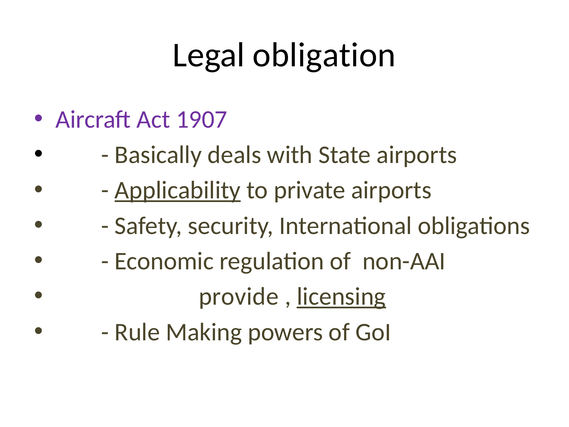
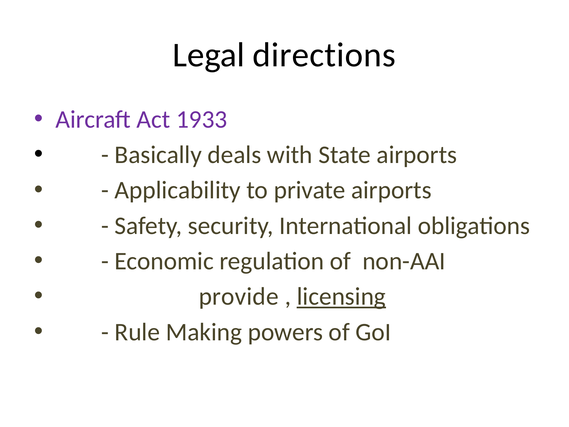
obligation: obligation -> directions
1907: 1907 -> 1933
Applicability underline: present -> none
